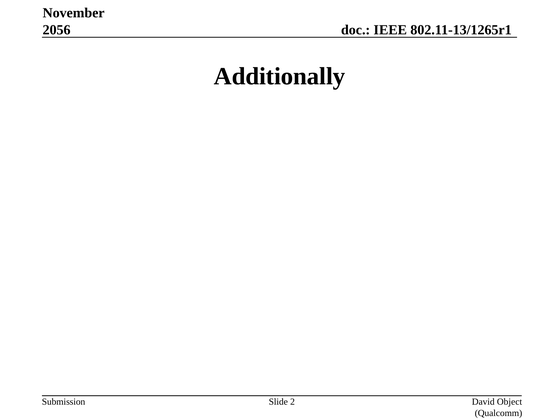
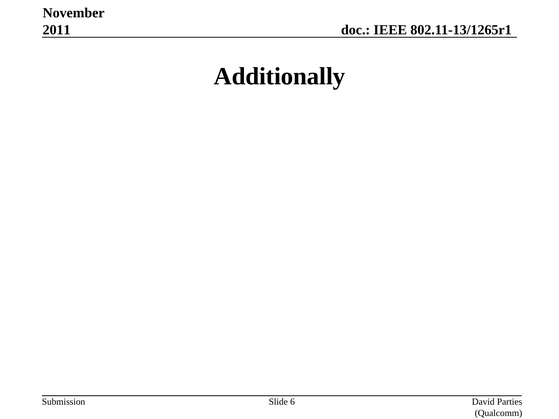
2056: 2056 -> 2011
2: 2 -> 6
Object: Object -> Parties
